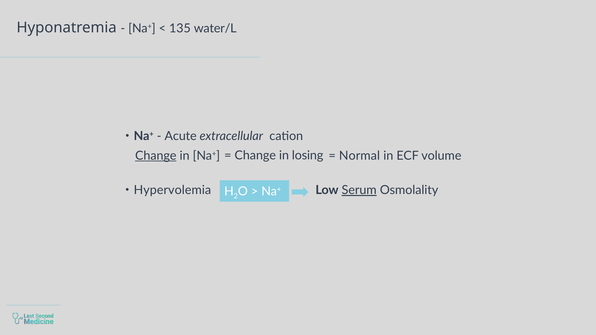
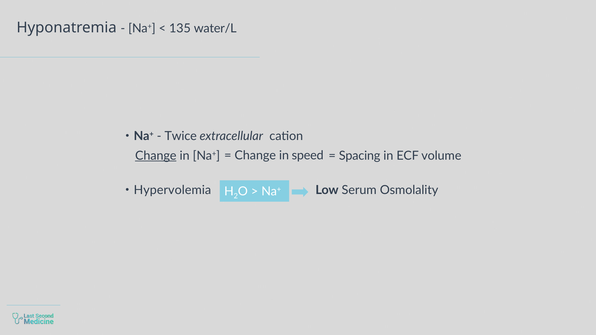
Acute: Acute -> Twice
losing: losing -> speed
Normal: Normal -> Spacing
Serum underline: present -> none
